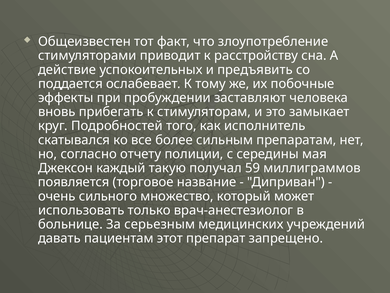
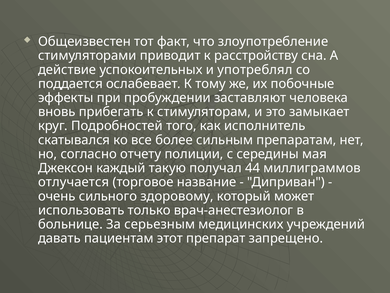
предъявить: предъявить -> употреблял
59: 59 -> 44
появляется: появляется -> отлучается
множество: множество -> здоровому
